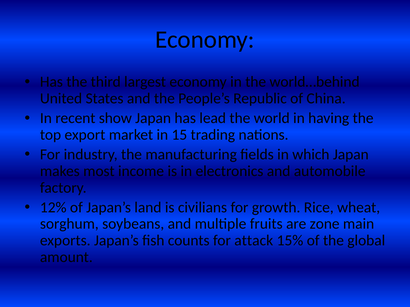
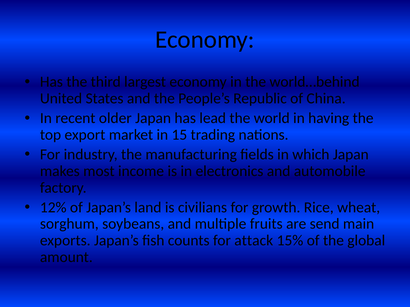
show: show -> older
zone: zone -> send
